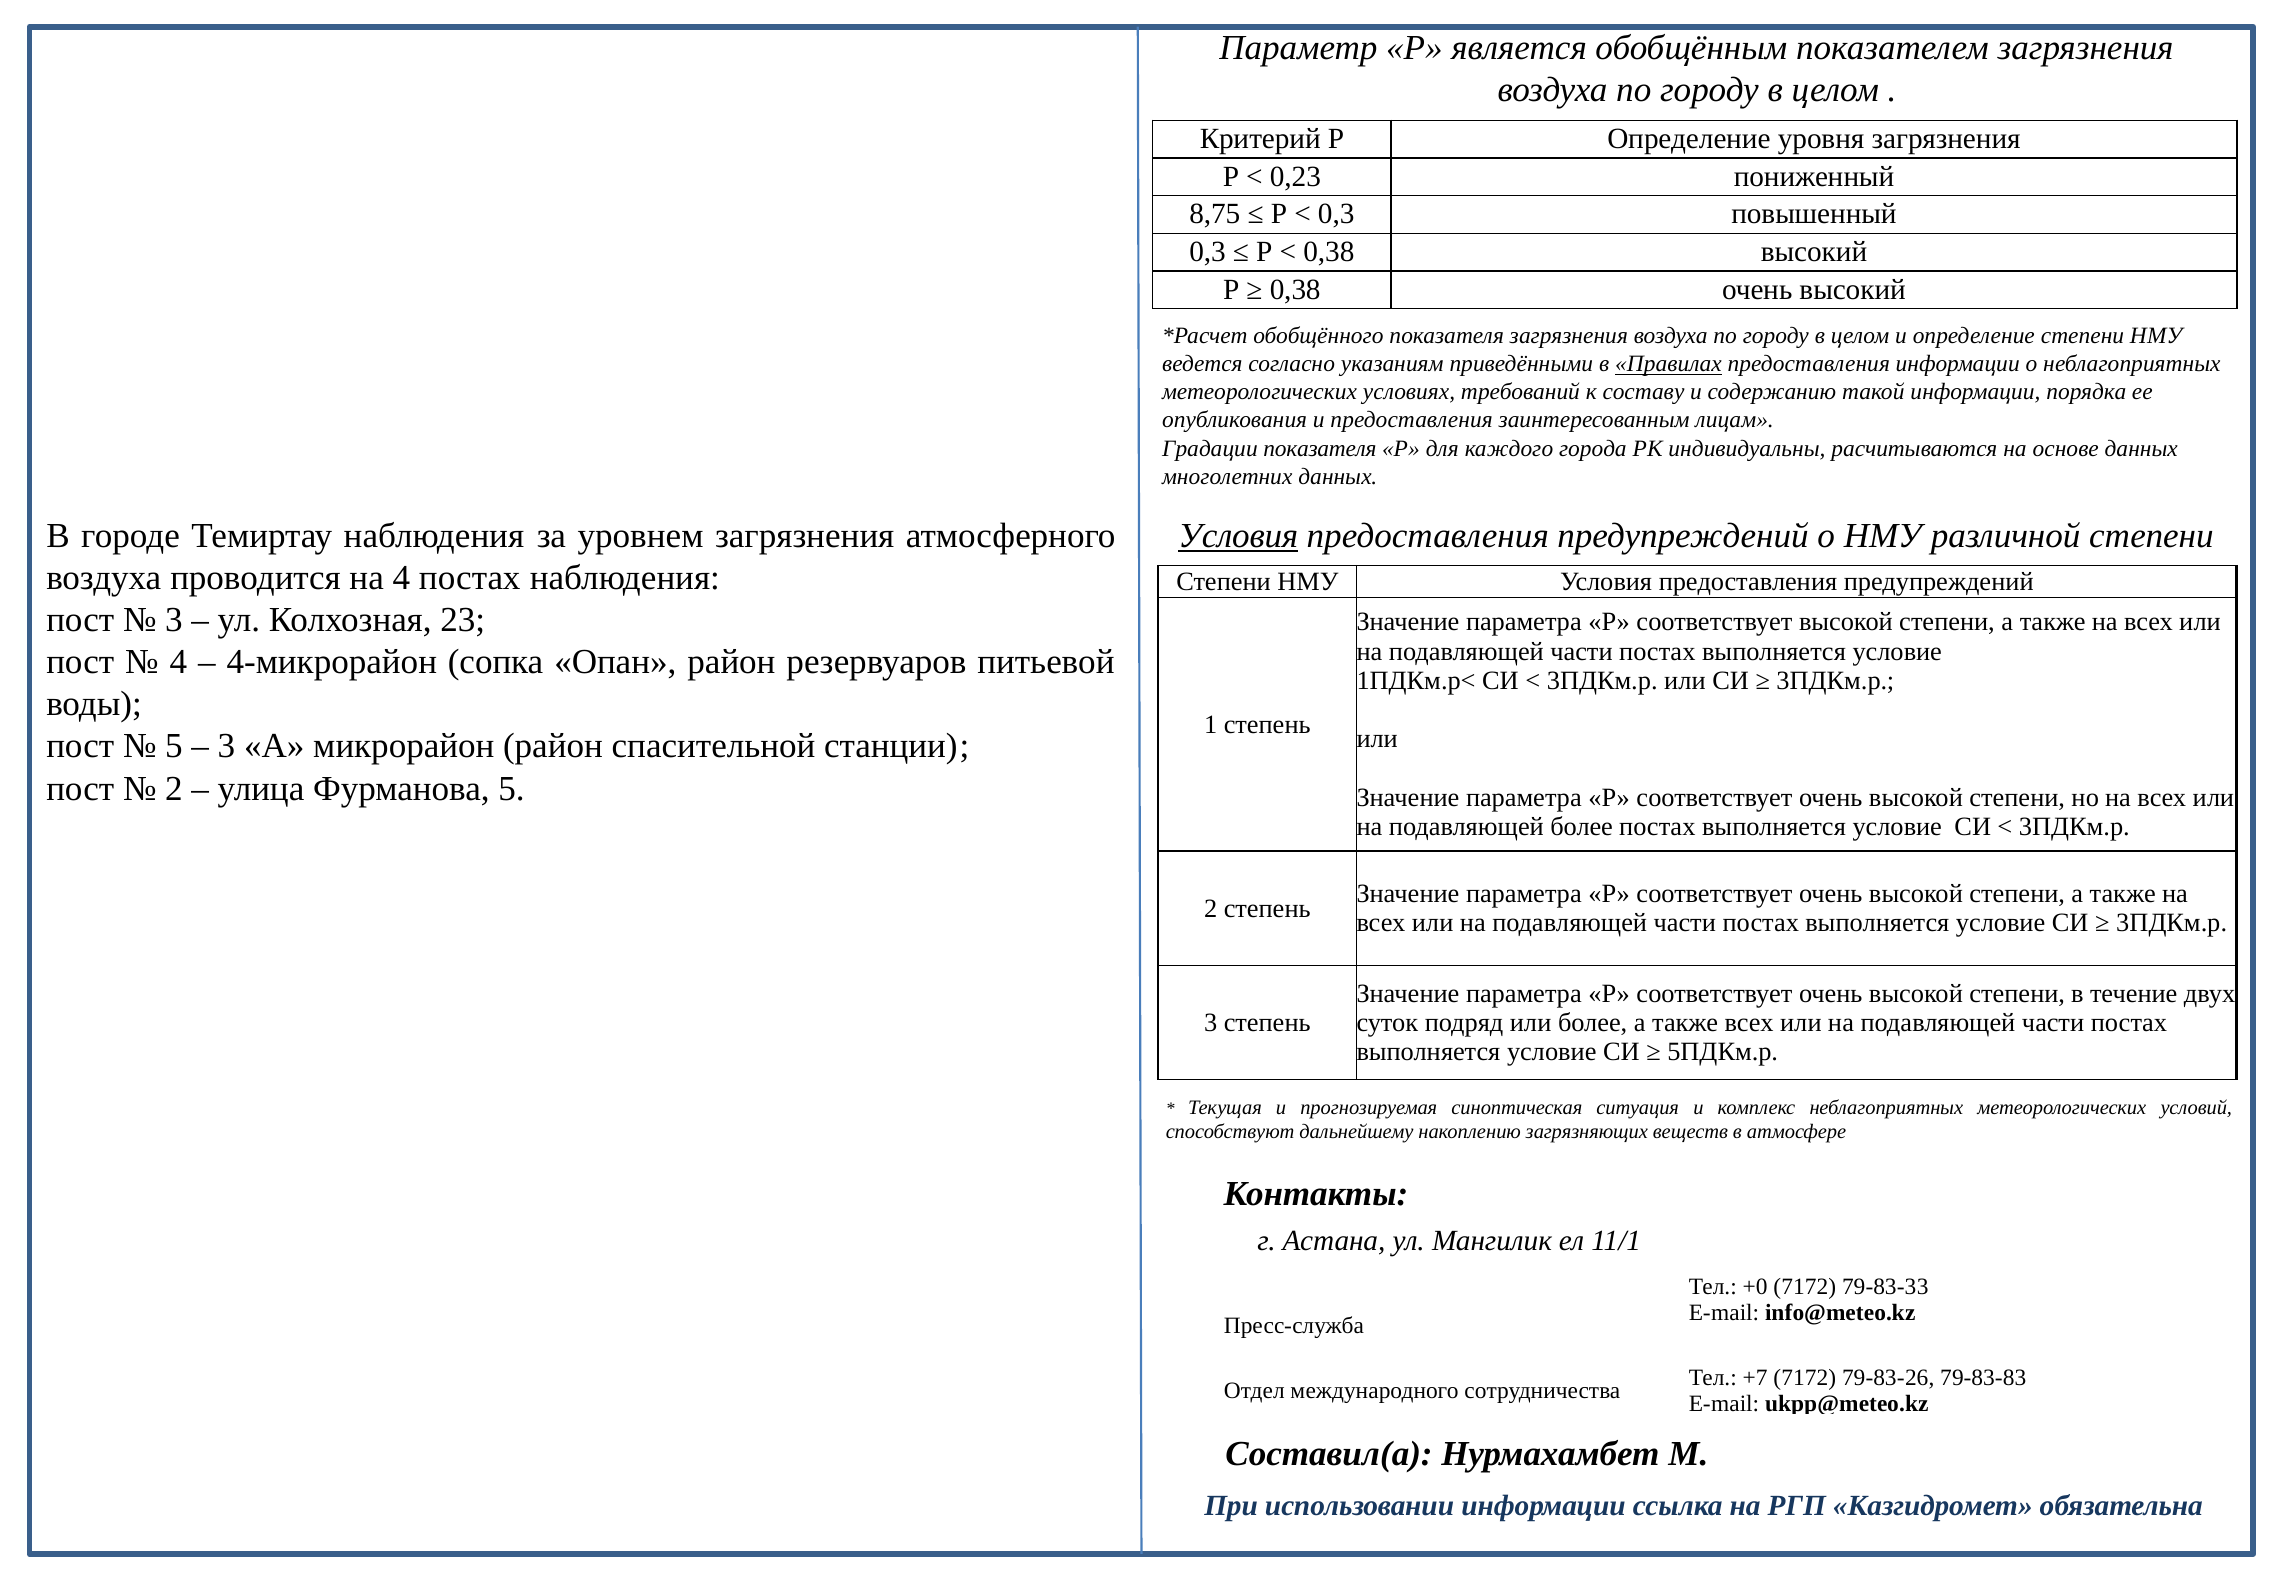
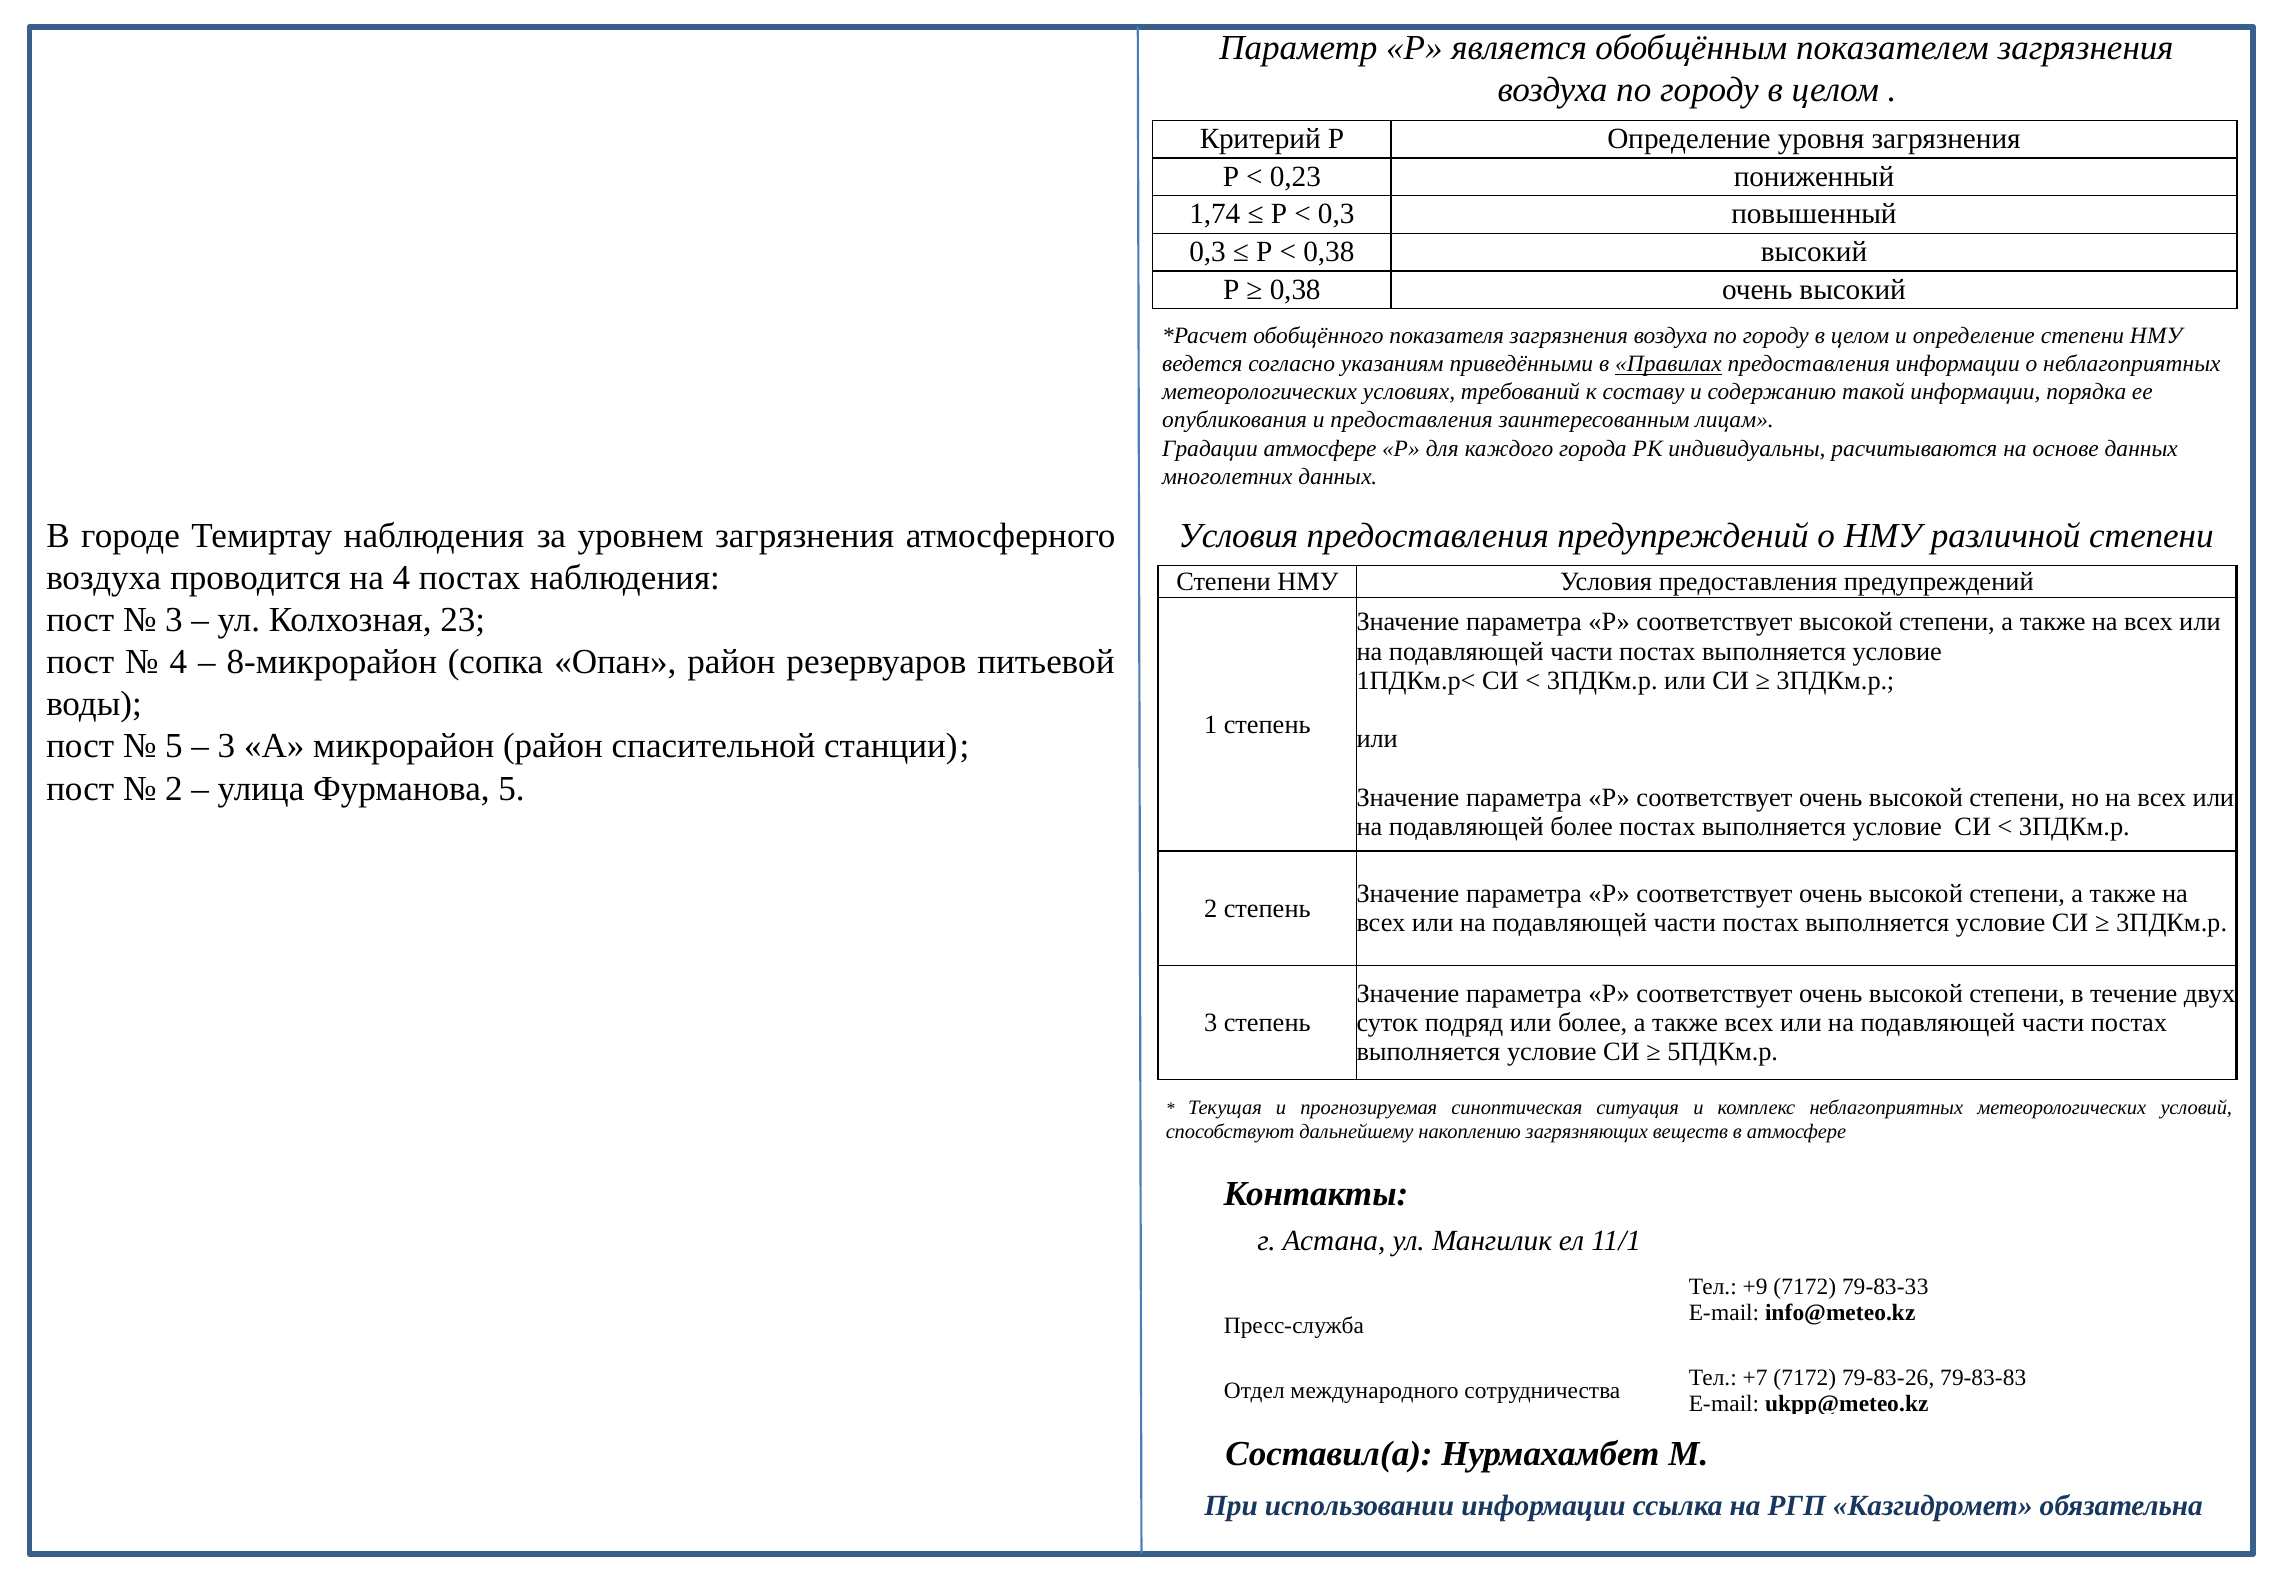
8,75: 8,75 -> 1,74
Градации показателя: показателя -> атмосфере
Условия at (1238, 535) underline: present -> none
4-микрорайон: 4-микрорайон -> 8-микрорайон
+0: +0 -> +9
